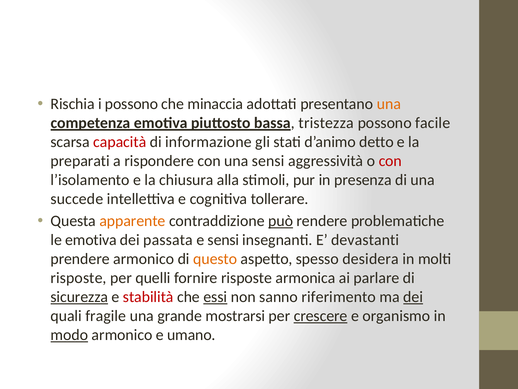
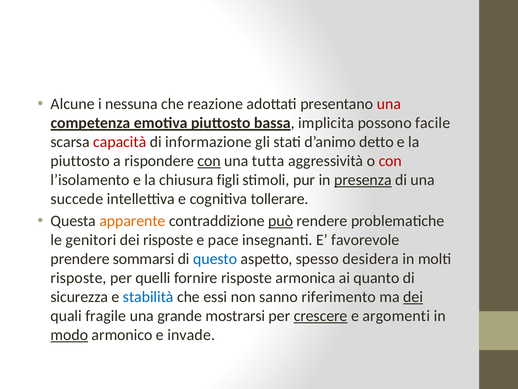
Rischia: Rischia -> Alcune
i possono: possono -> nessuna
minaccia: minaccia -> reazione
una at (389, 104) colour: orange -> red
tristezza: tristezza -> implicita
preparati at (80, 161): preparati -> piuttosto
con at (209, 161) underline: none -> present
una sensi: sensi -> tutta
alla: alla -> figli
presenza underline: none -> present
le emotiva: emotiva -> genitori
dei passata: passata -> risposte
e sensi: sensi -> pace
devastanti: devastanti -> favorevole
prendere armonico: armonico -> sommarsi
questo colour: orange -> blue
parlare: parlare -> quanto
sicurezza underline: present -> none
stabilità colour: red -> blue
essi underline: present -> none
organismo: organismo -> argomenti
umano: umano -> invade
